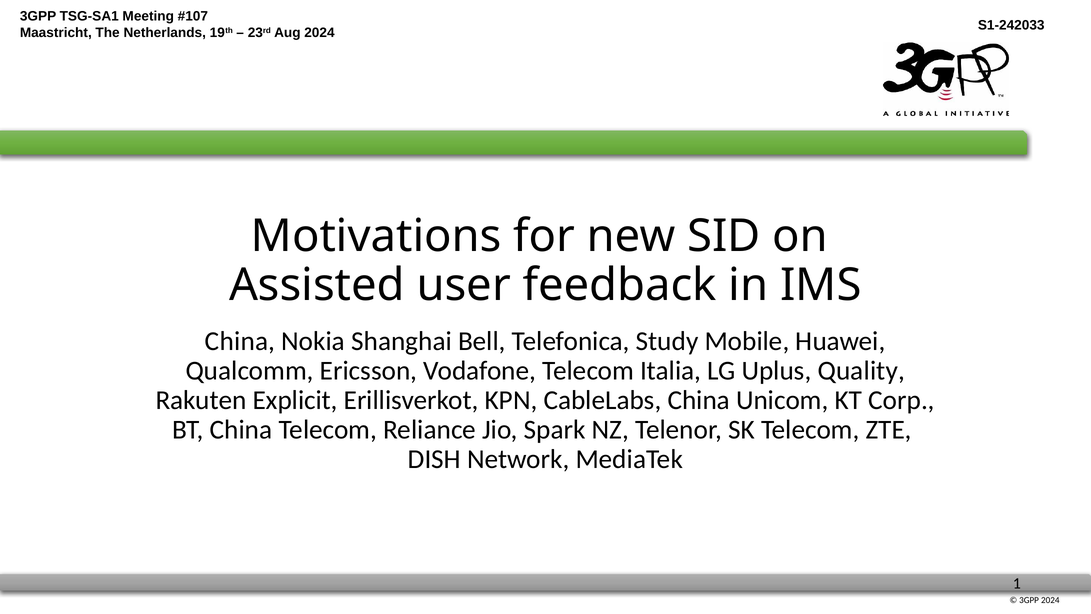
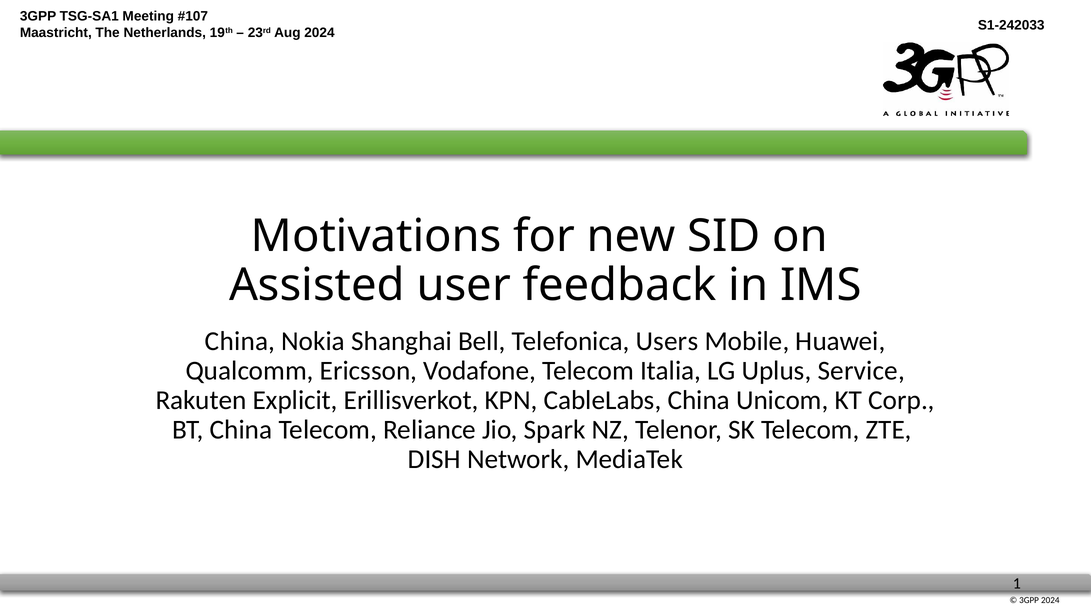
Study: Study -> Users
Quality: Quality -> Service
